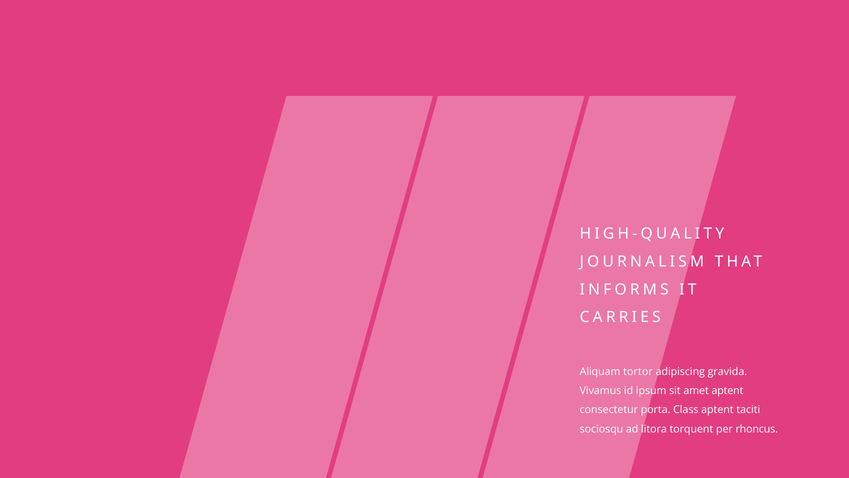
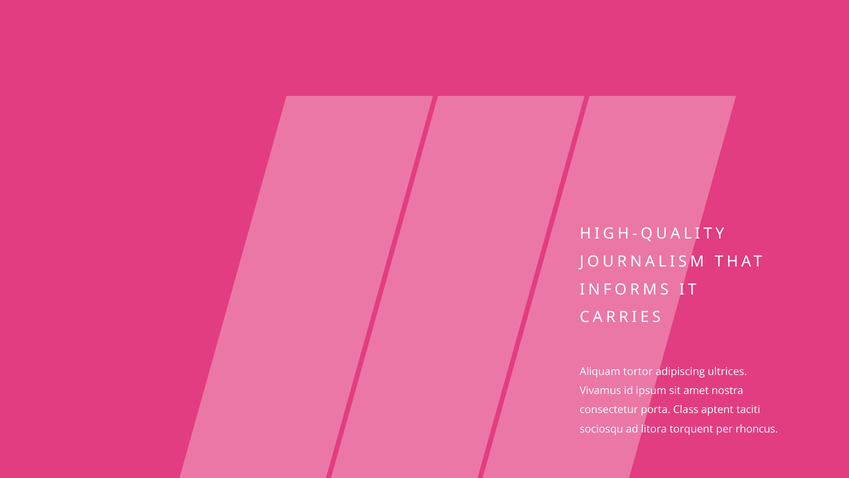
gravida: gravida -> ultrices
amet aptent: aptent -> nostra
